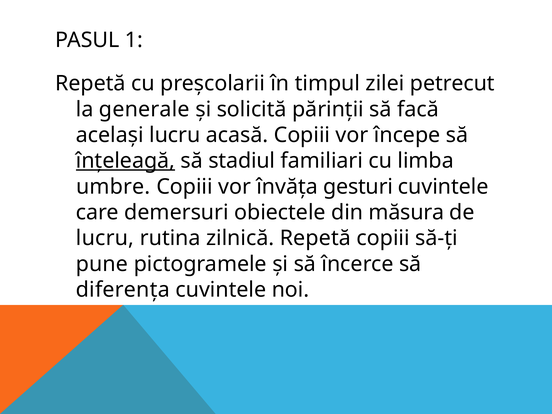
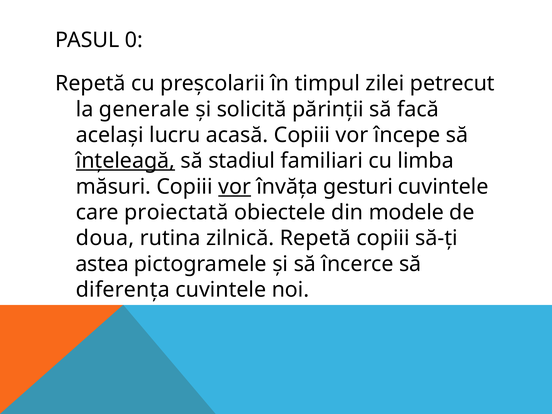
1: 1 -> 0
umbre: umbre -> măsuri
vor at (235, 187) underline: none -> present
demersuri: demersuri -> proiectată
măsura: măsura -> modele
lucru at (105, 238): lucru -> doua
pune: pune -> astea
